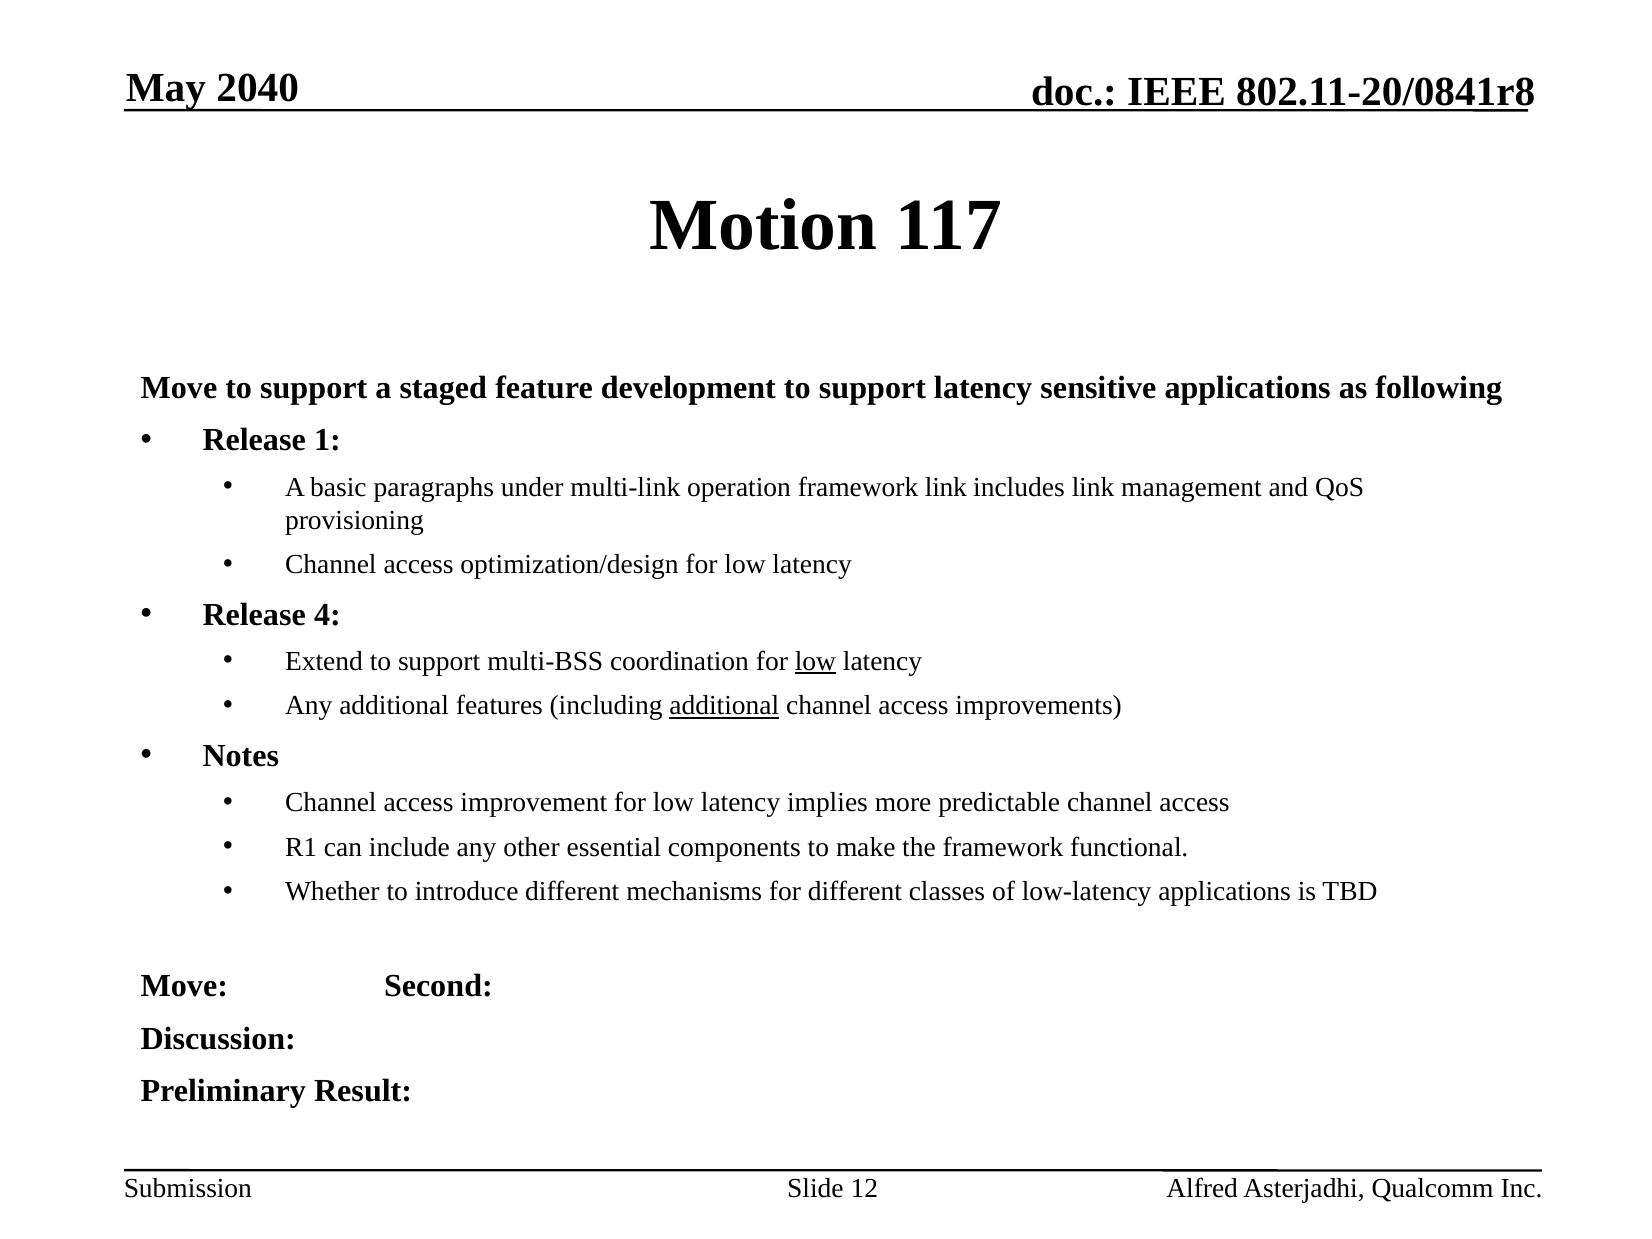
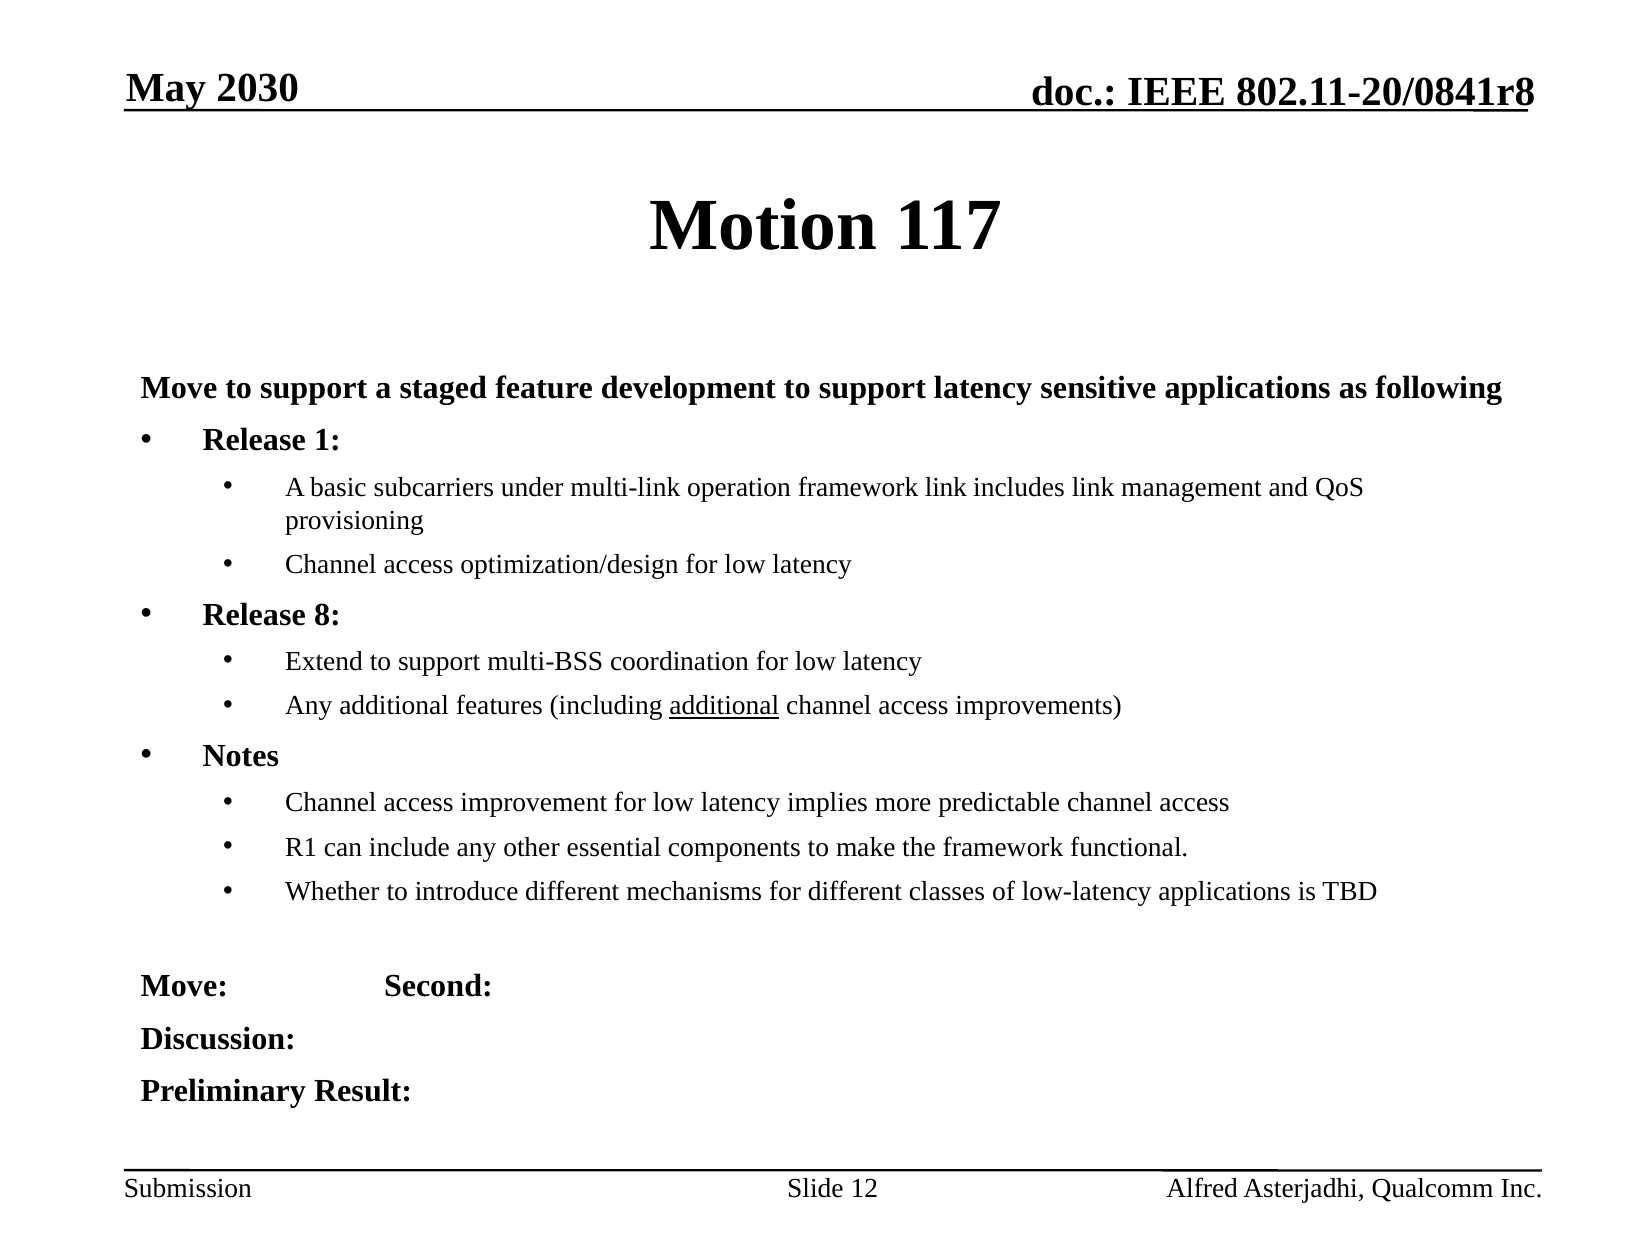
2040: 2040 -> 2030
paragraphs: paragraphs -> subcarriers
4: 4 -> 8
low at (815, 661) underline: present -> none
